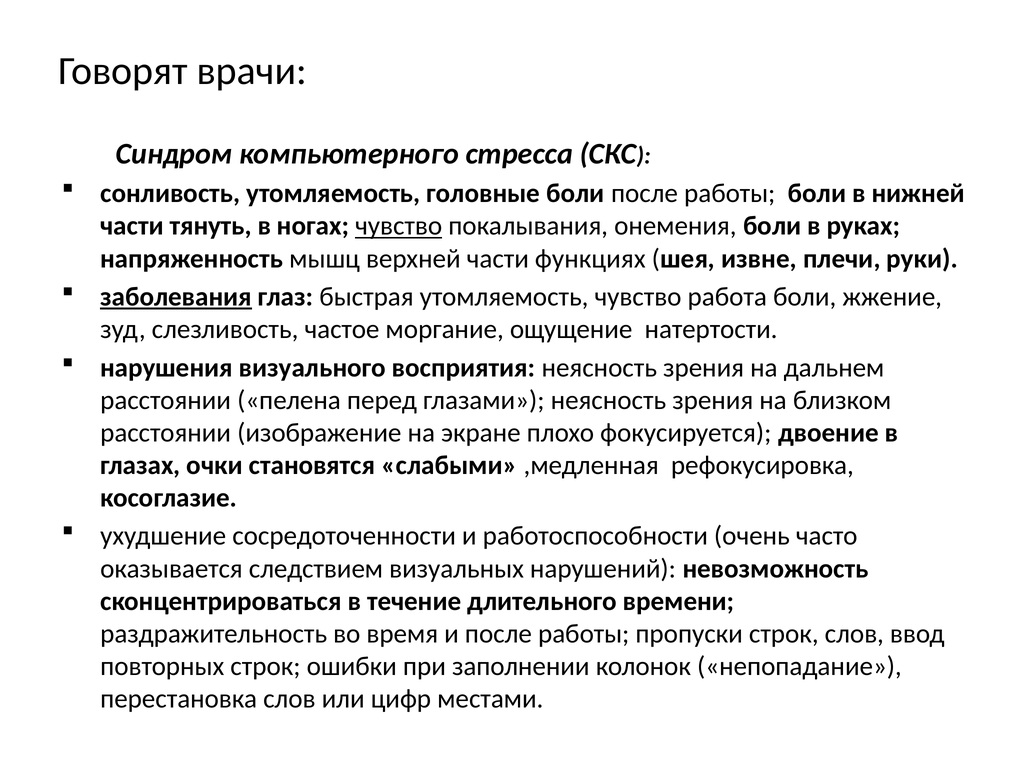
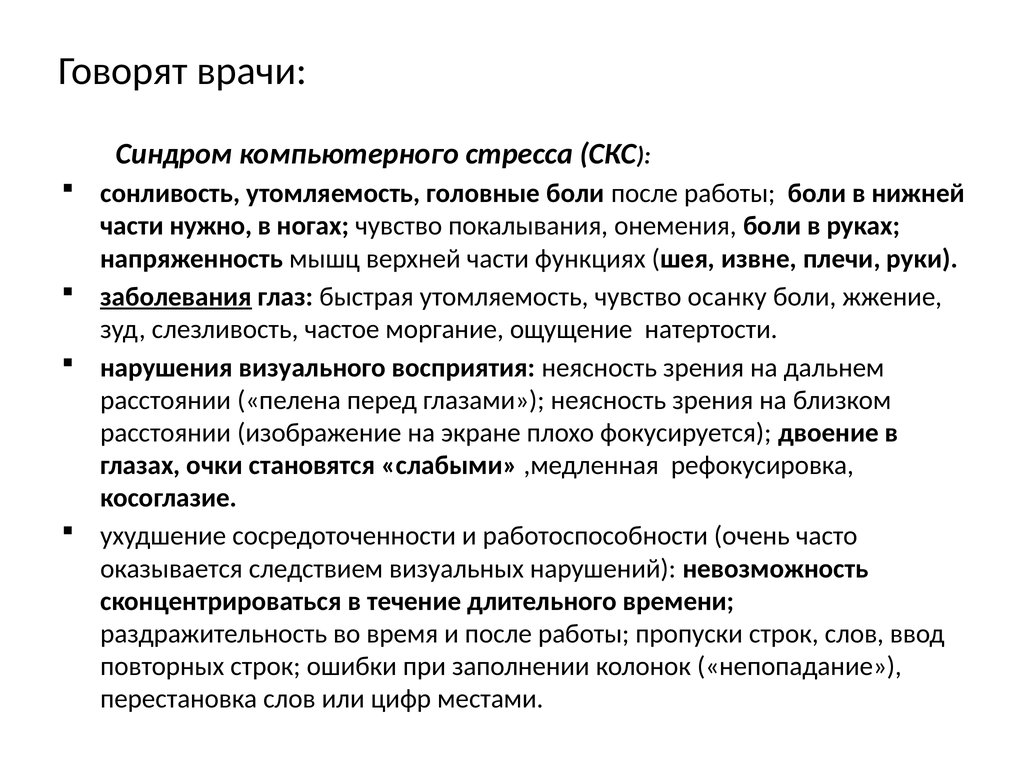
тянуть: тянуть -> нужно
чувство at (399, 226) underline: present -> none
работа: работа -> осанку
